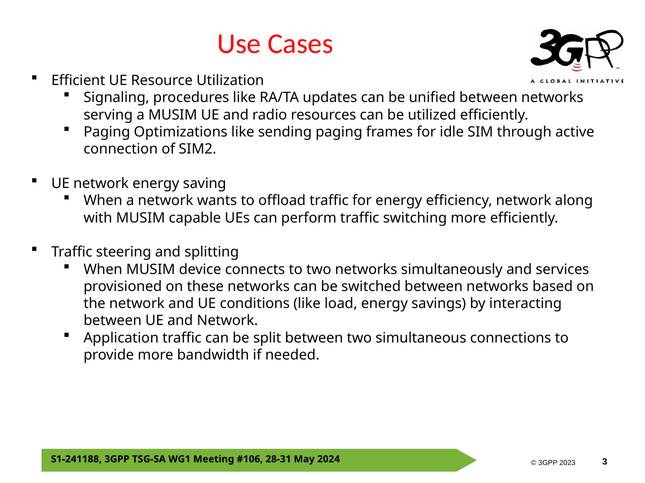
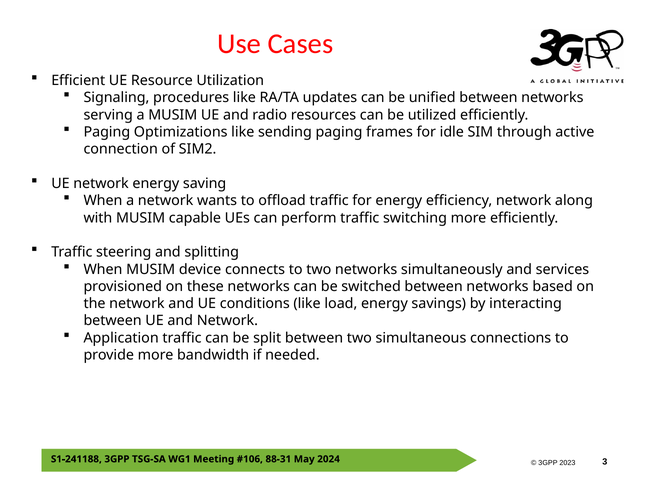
28-31: 28-31 -> 88-31
